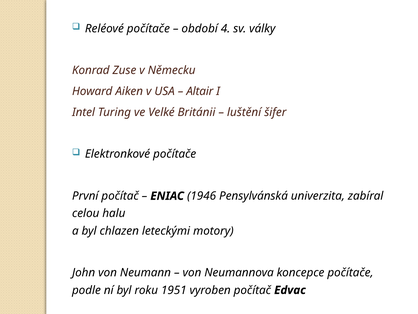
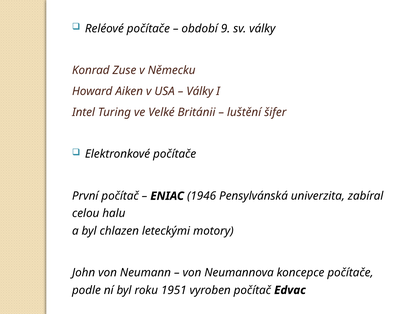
4: 4 -> 9
Altair at (200, 91): Altair -> Války
